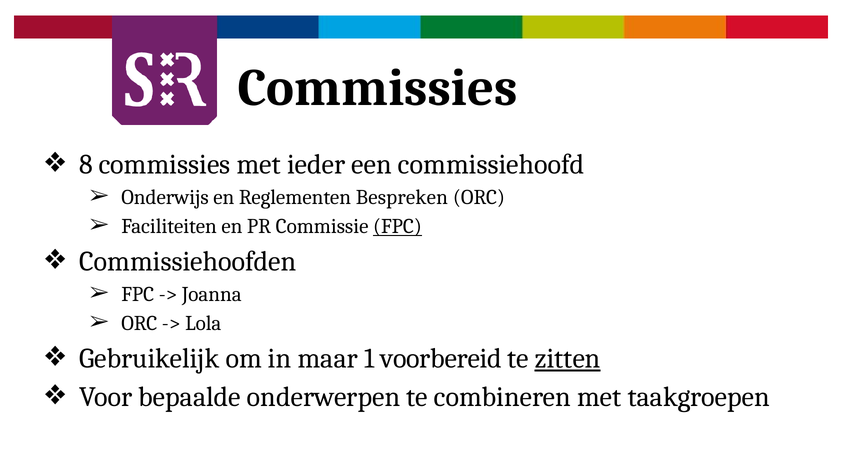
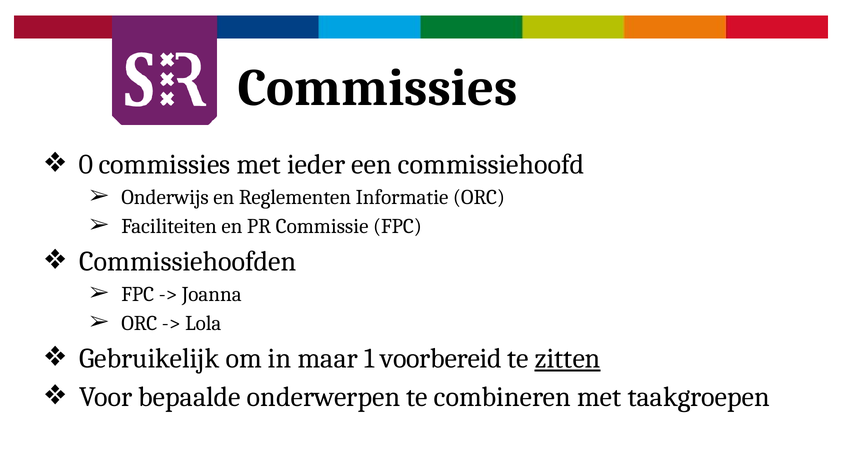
8: 8 -> 0
Bespreken: Bespreken -> Informatie
FPC at (397, 226) underline: present -> none
